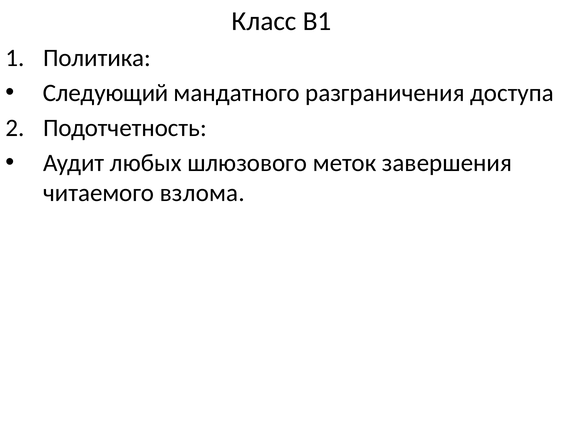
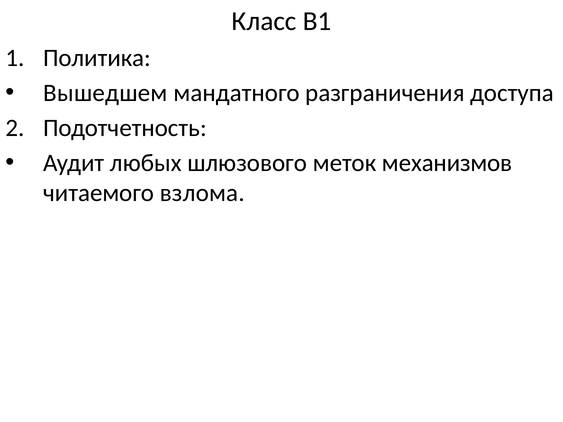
Следующий: Следующий -> Вышедшем
завершения: завершения -> механизмов
